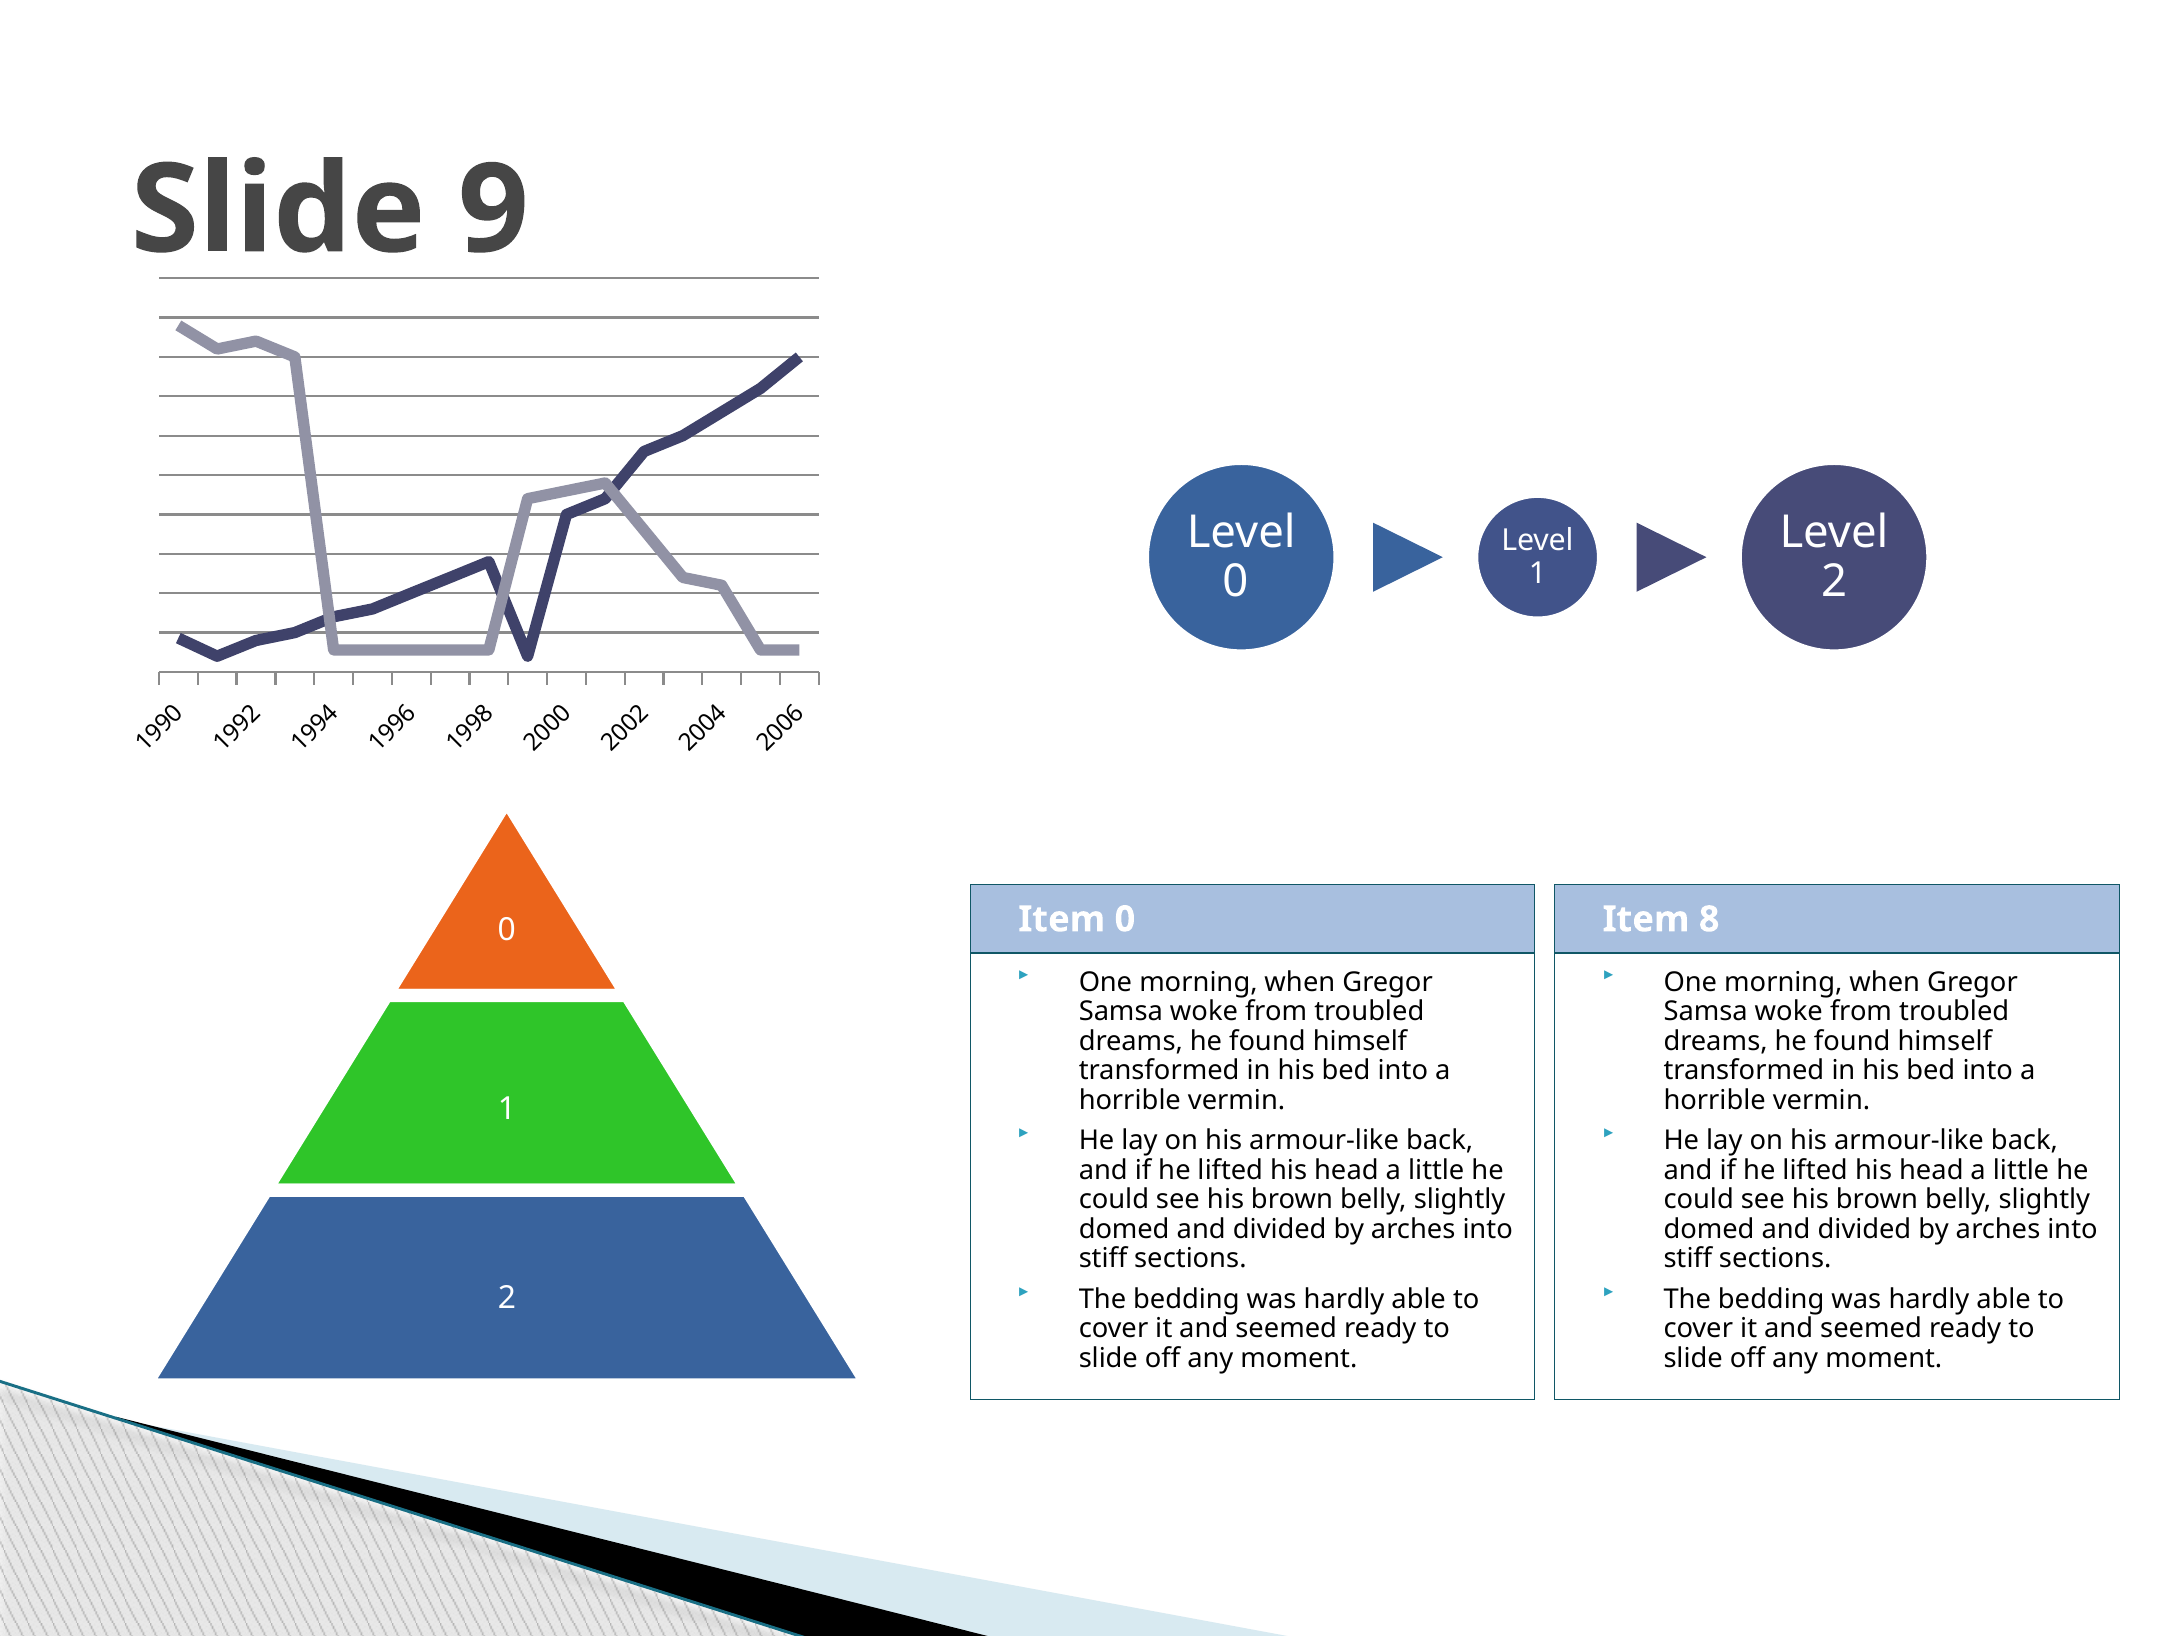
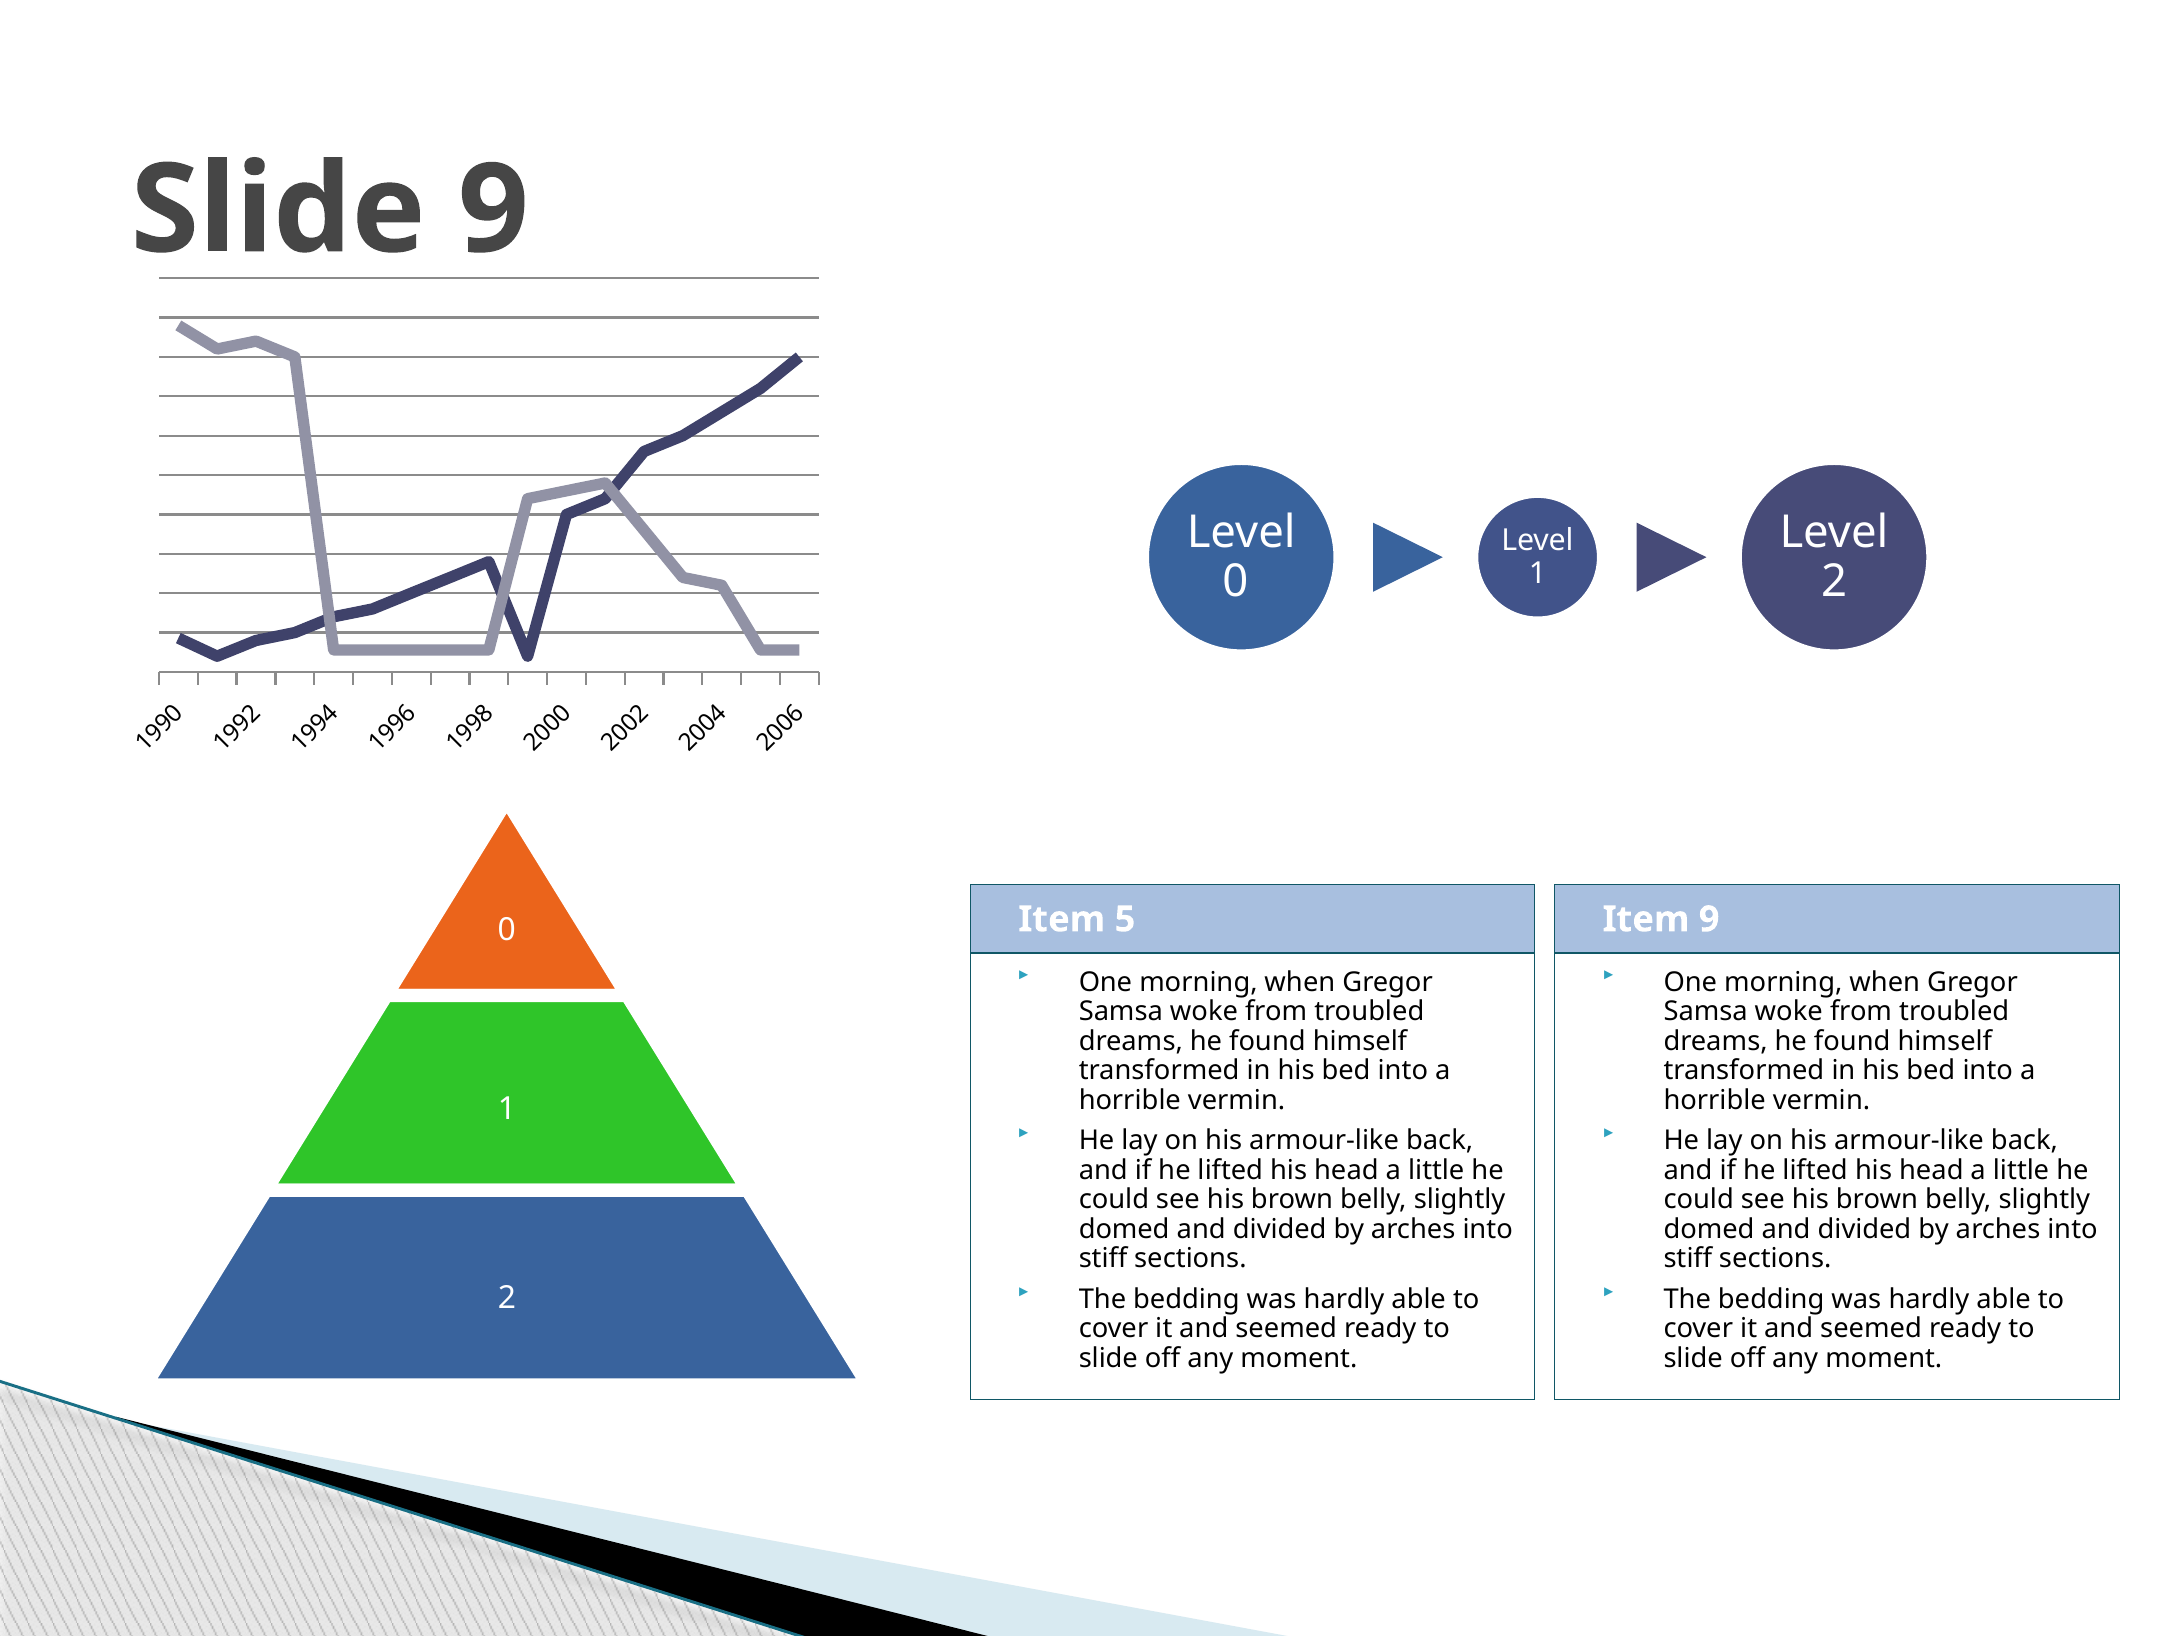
Item 0: 0 -> 5
Item 8: 8 -> 9
